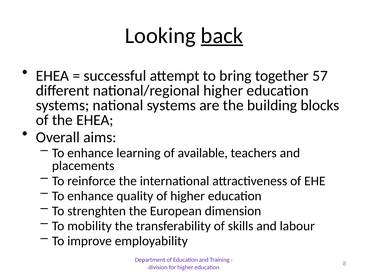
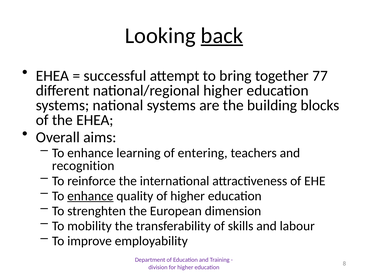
57: 57 -> 77
available: available -> entering
placements: placements -> recognition
enhance at (90, 196) underline: none -> present
